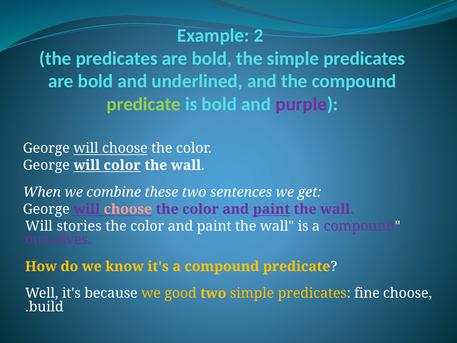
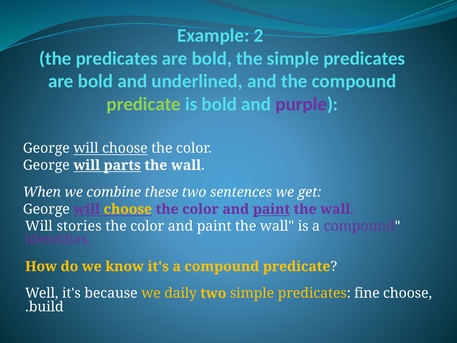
will color: color -> parts
choose at (128, 209) colour: pink -> yellow
ourselves: ourselves -> identifies
good: good -> daily
